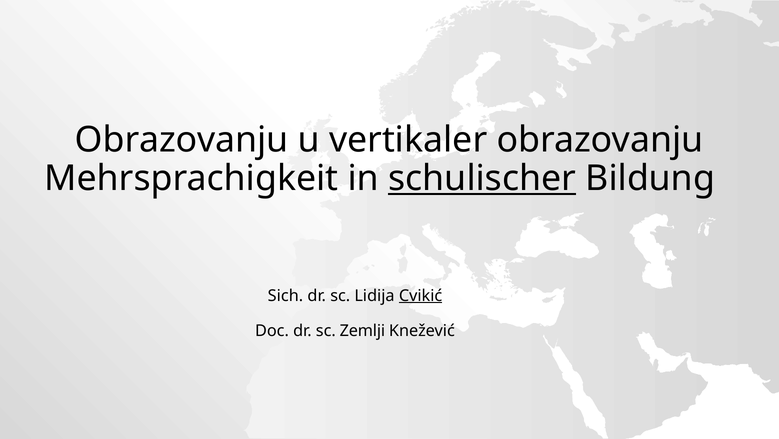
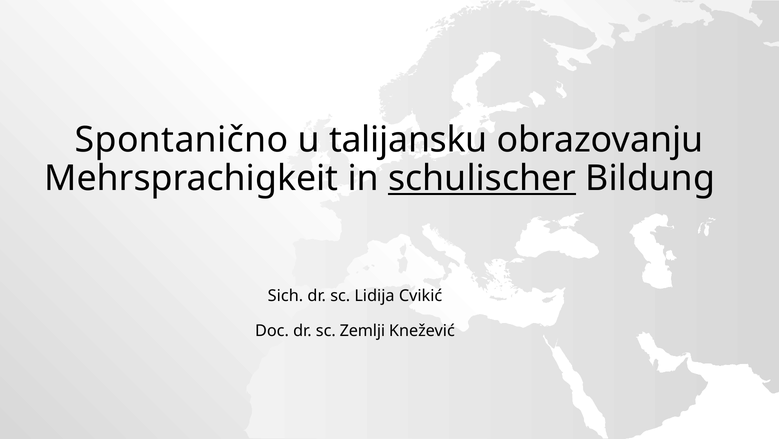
Obrazovanju at (182, 140): Obrazovanju -> Spontanično
vertikaler: vertikaler -> talijansku
Cvikić underline: present -> none
